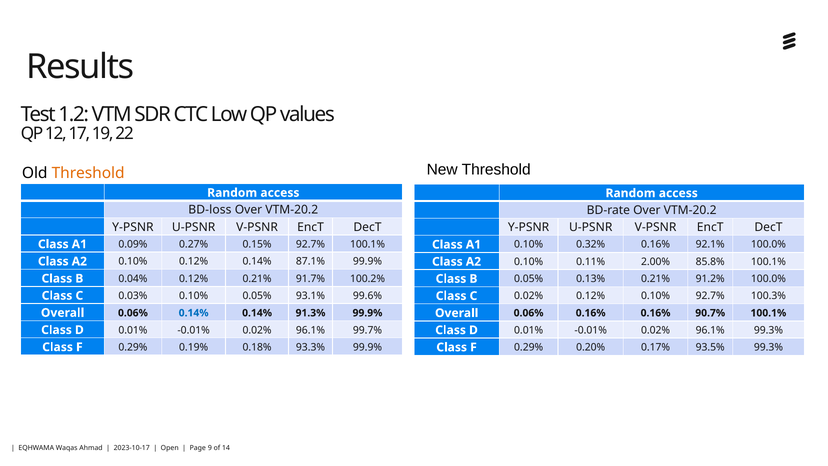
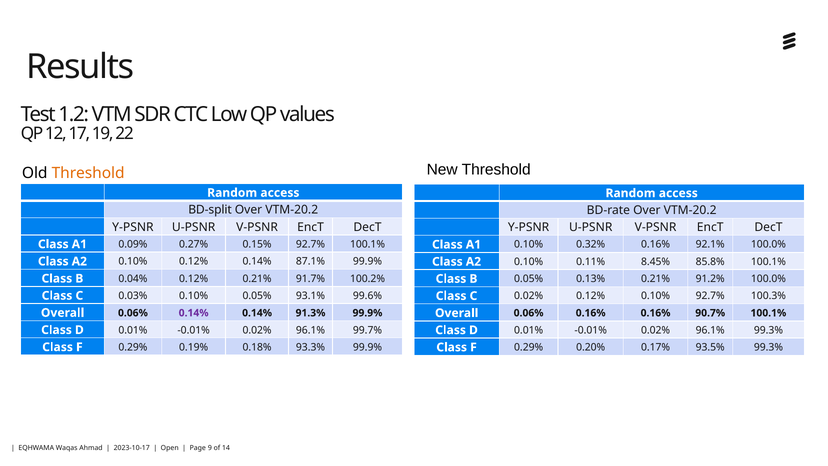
BD-loss: BD-loss -> BD-split
2.00%: 2.00% -> 8.45%
0.14% at (194, 313) colour: blue -> purple
